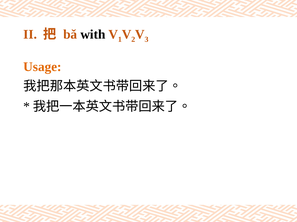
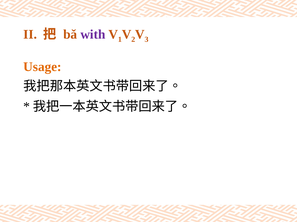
with colour: black -> purple
